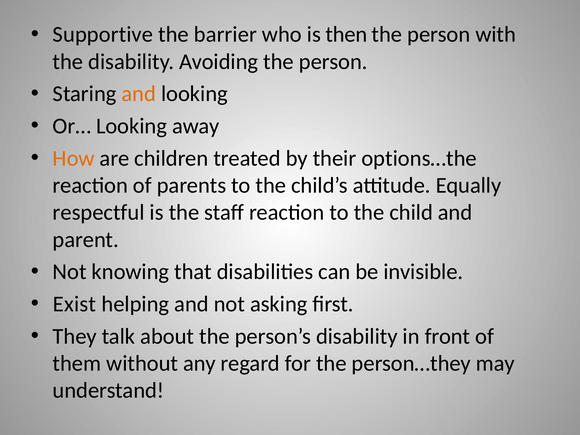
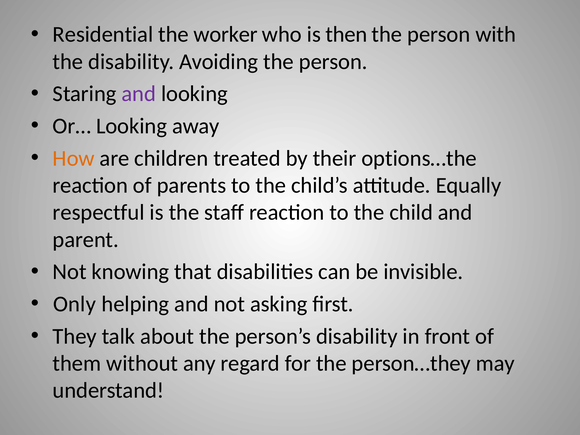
Supportive: Supportive -> Residential
barrier: barrier -> worker
and at (139, 94) colour: orange -> purple
Exist: Exist -> Only
